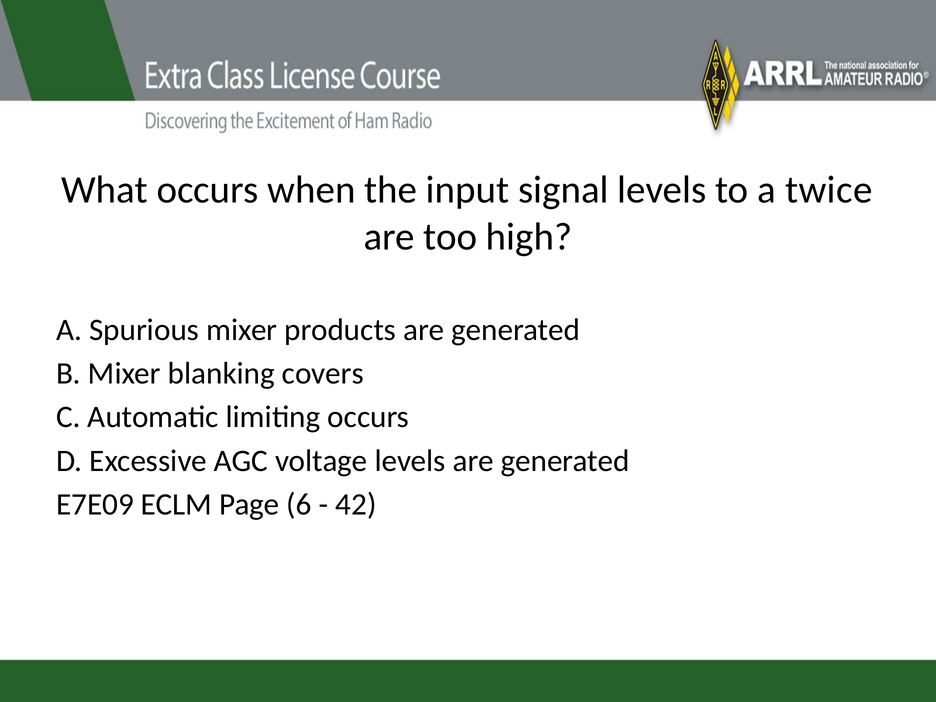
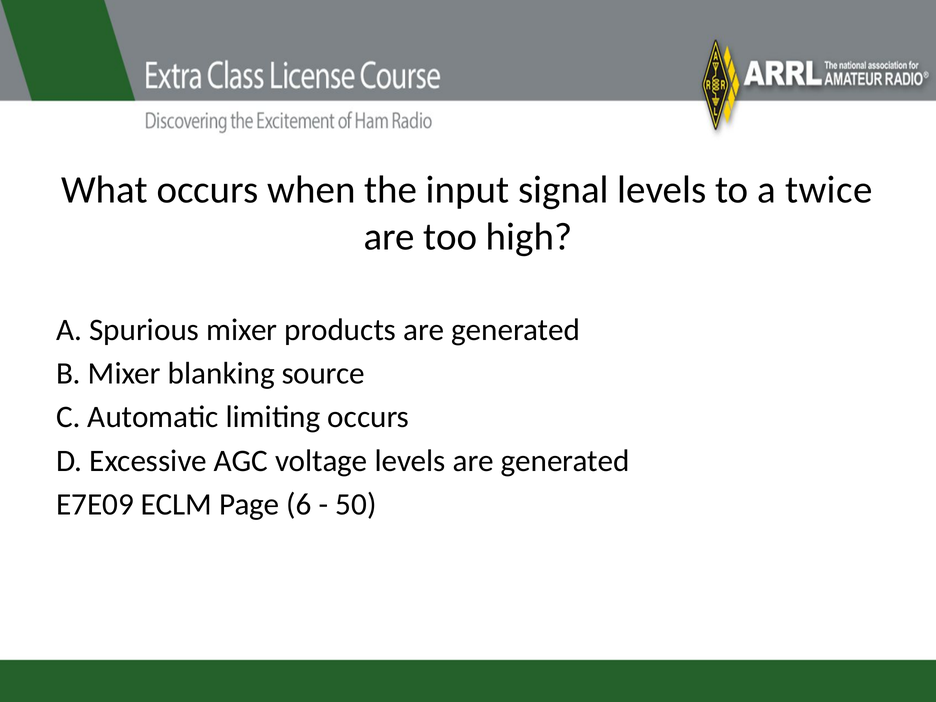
covers: covers -> source
42: 42 -> 50
